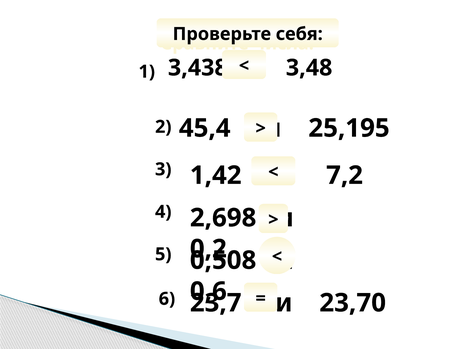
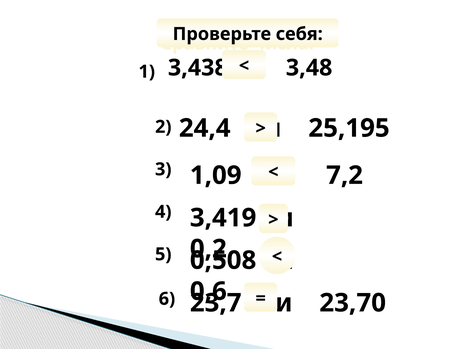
45,4: 45,4 -> 24,4
1,42: 1,42 -> 1,09
2,698: 2,698 -> 3,419
